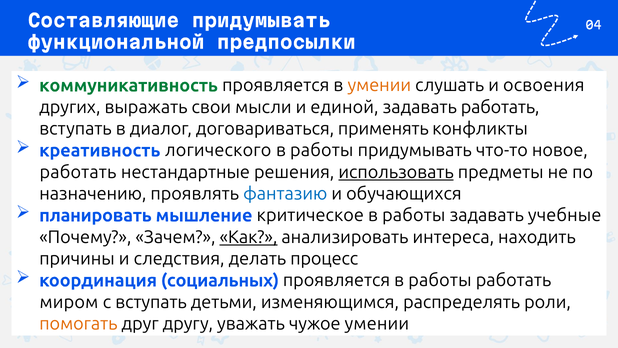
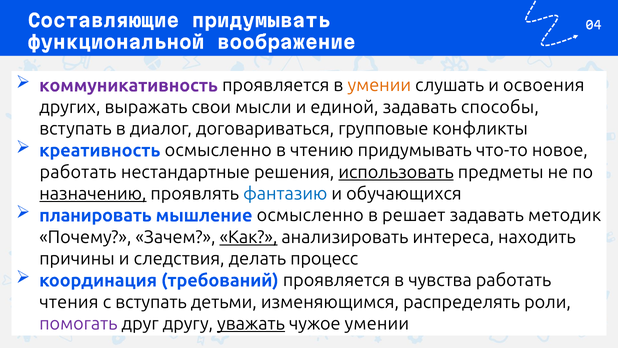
предпосылки: предпосылки -> воображение
коммуникативность colour: green -> purple
задавать работать: работать -> способы
применять: применять -> групповые
креативность логического: логического -> осмысленно
работы at (322, 150): работы -> чтению
назначению underline: none -> present
мышление критическое: критическое -> осмысленно
работы at (414, 215): работы -> решает
учебные: учебные -> методик
социальных: социальных -> требований
проявляется в работы: работы -> чувства
миром: миром -> чтения
помогать colour: orange -> purple
уважать underline: none -> present
